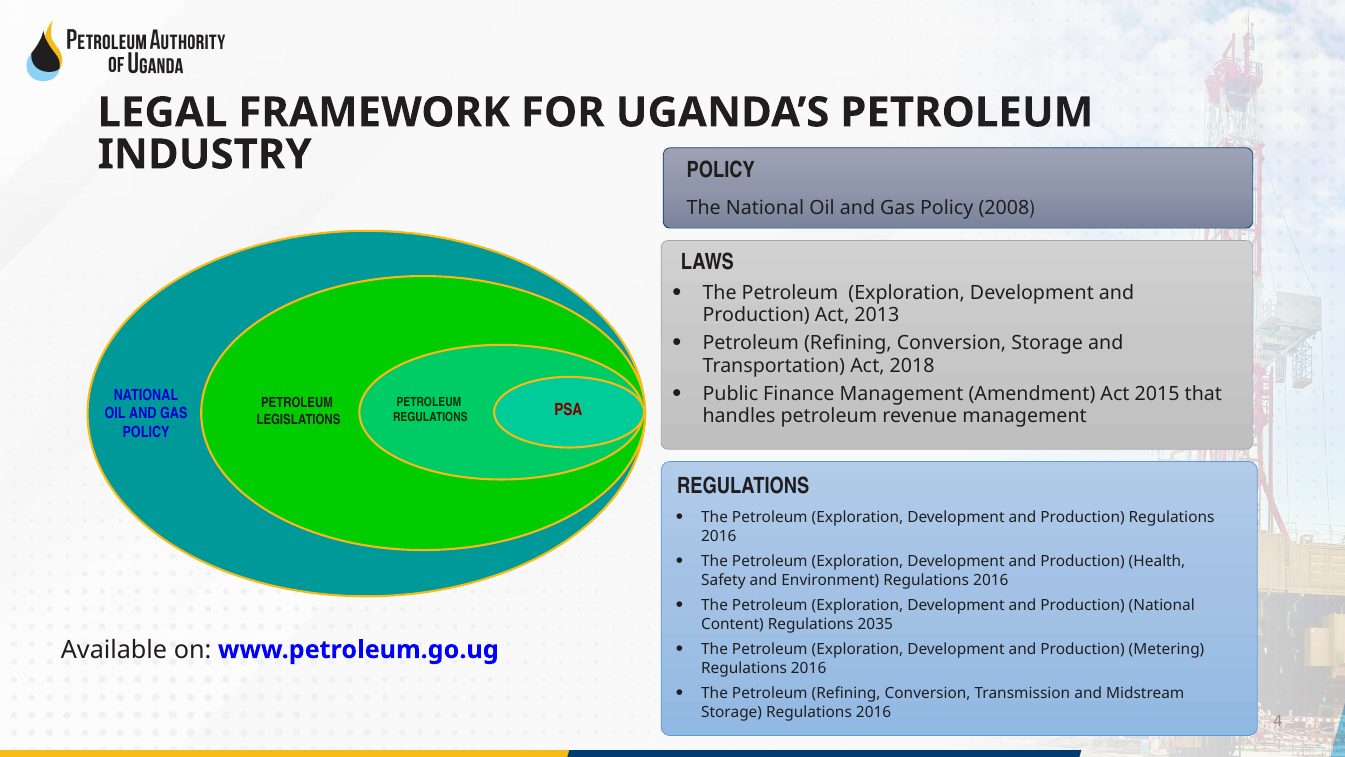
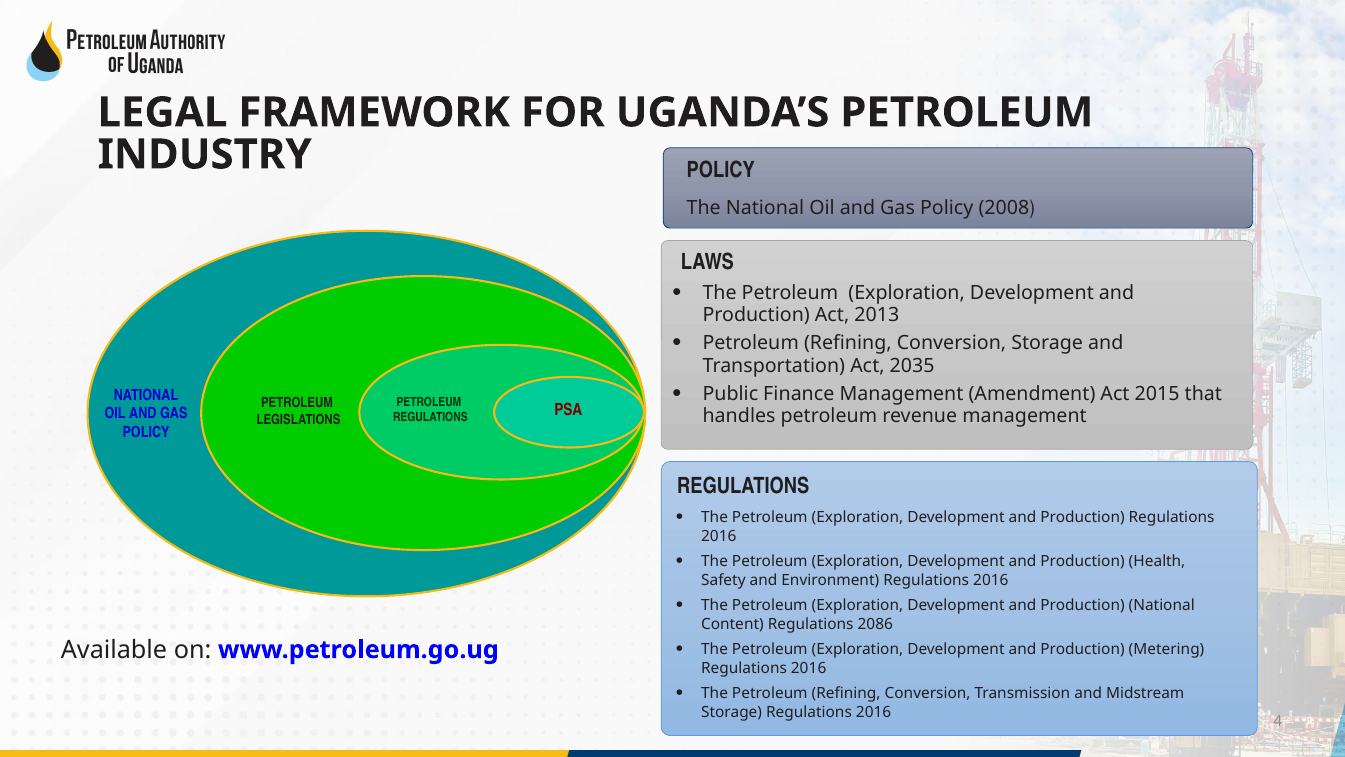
2018: 2018 -> 2035
2035: 2035 -> 2086
